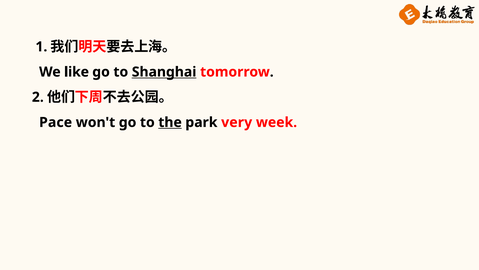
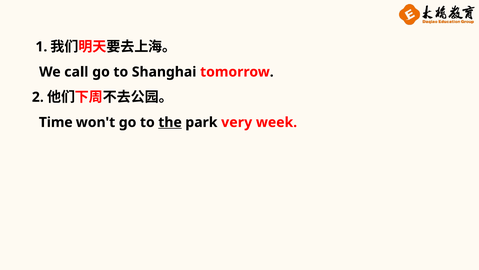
like: like -> call
Shanghai underline: present -> none
Pace: Pace -> Time
